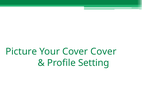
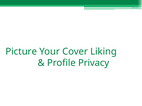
Cover Cover: Cover -> Liking
Setting: Setting -> Privacy
